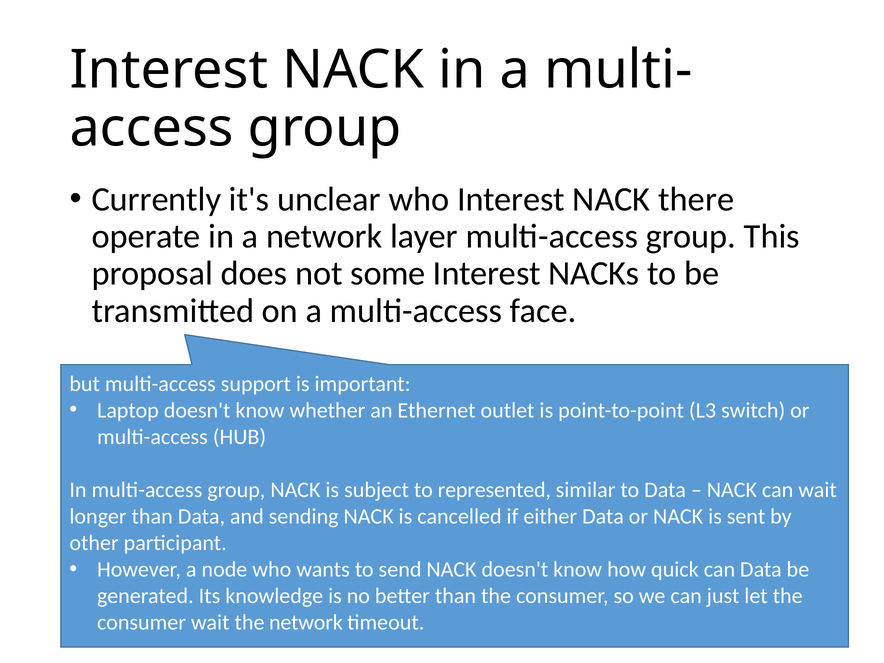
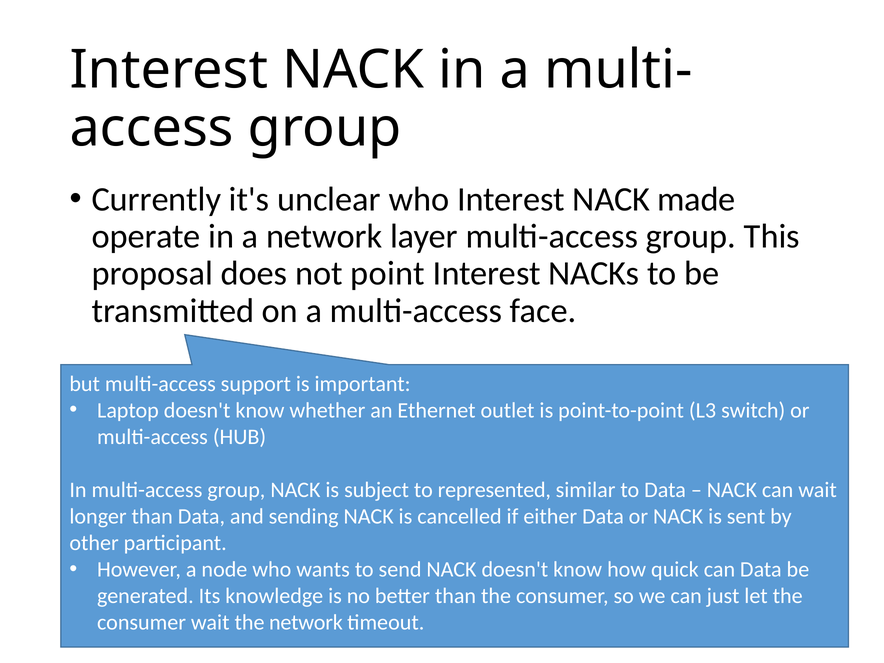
there: there -> made
some: some -> point
